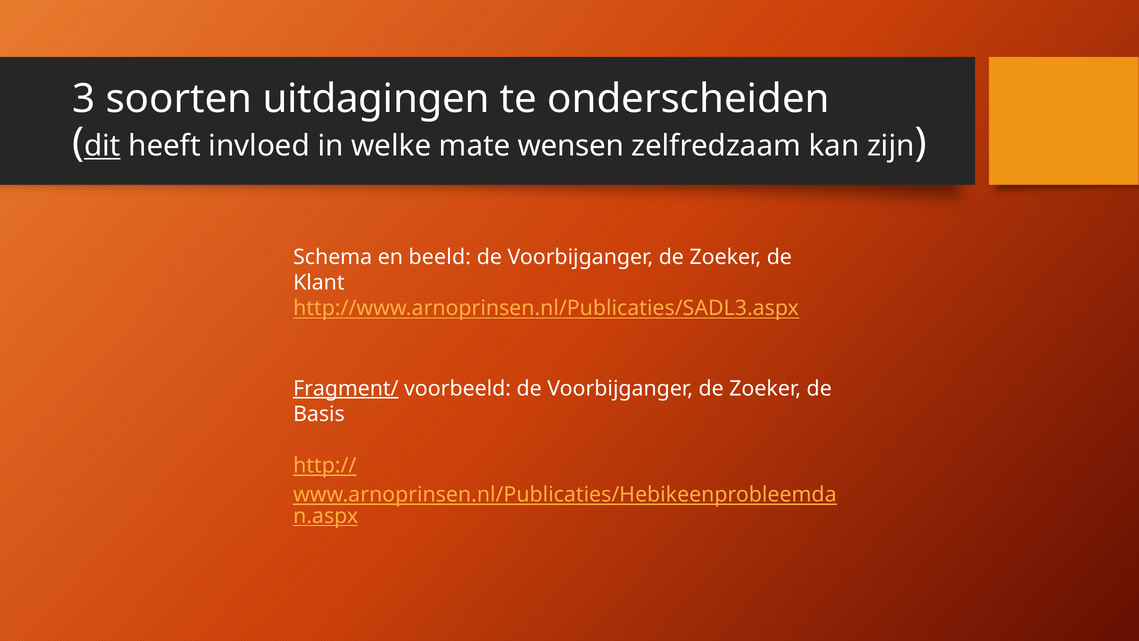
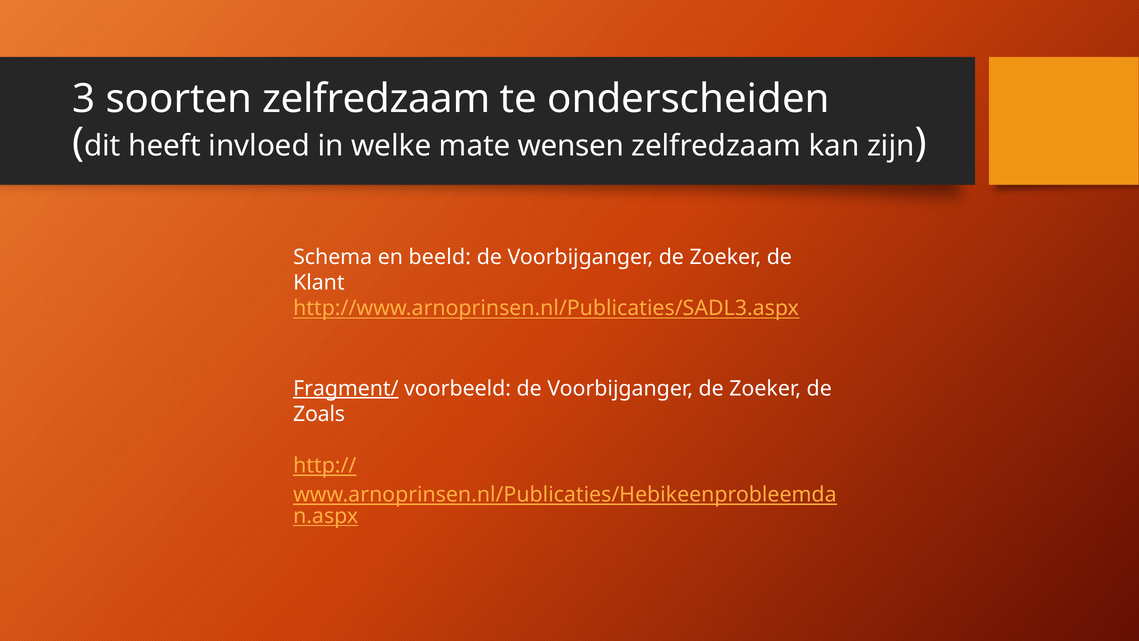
soorten uitdagingen: uitdagingen -> zelfredzaam
dit underline: present -> none
Basis: Basis -> Zoals
